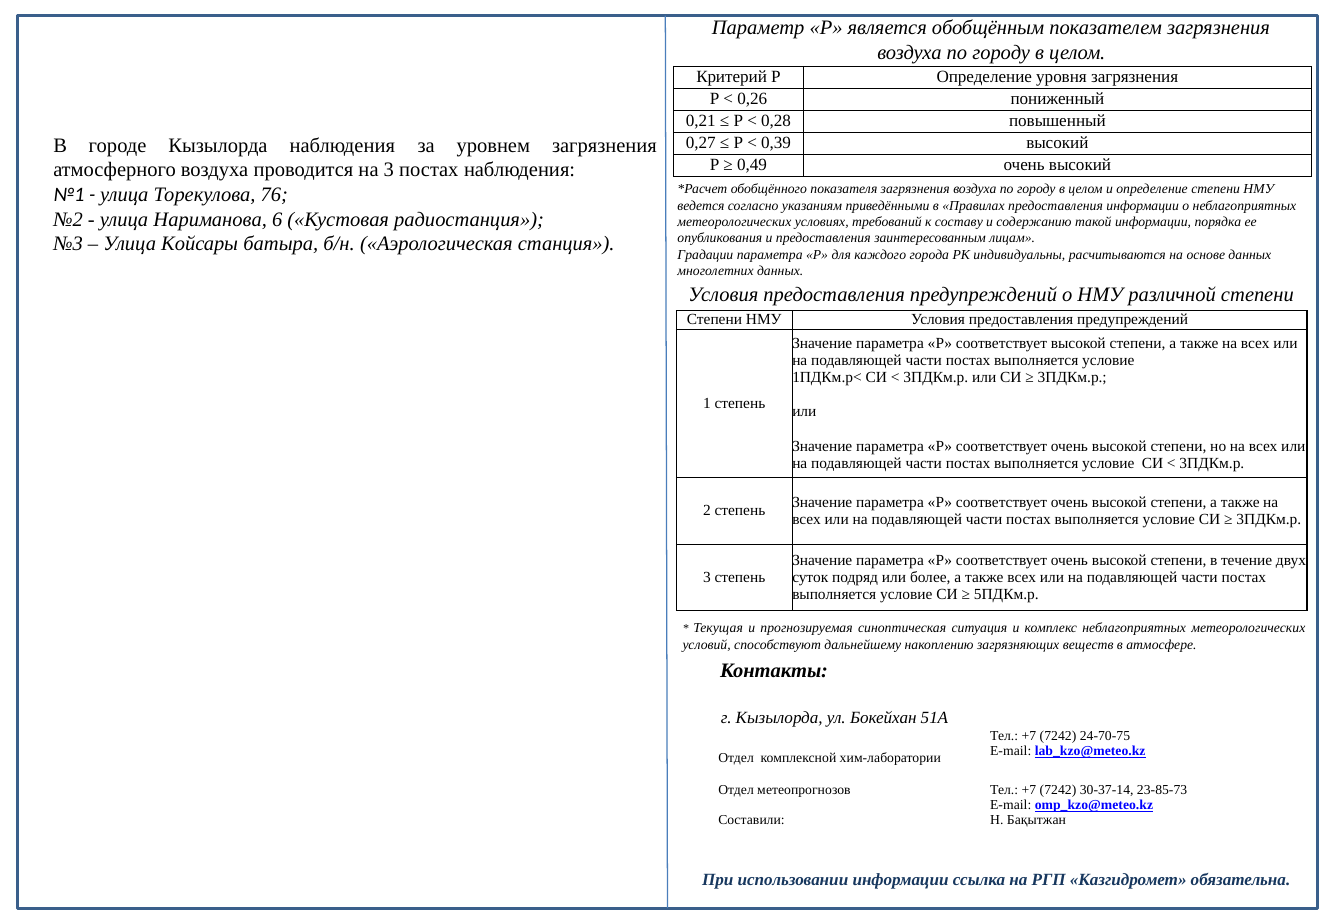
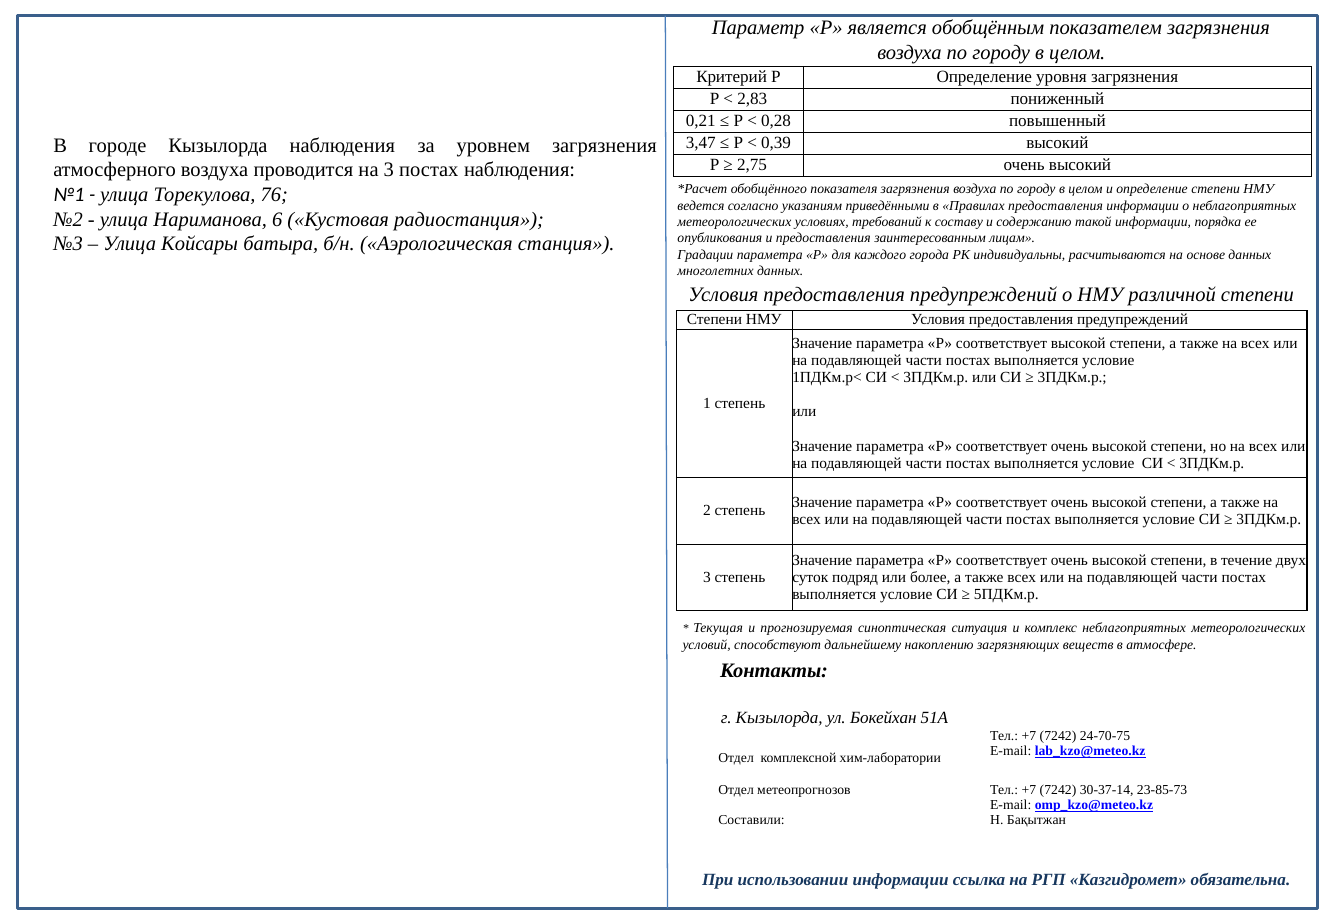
0,26: 0,26 -> 2,83
0,27: 0,27 -> 3,47
0,49: 0,49 -> 2,75
